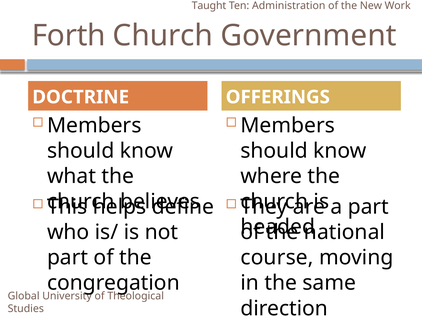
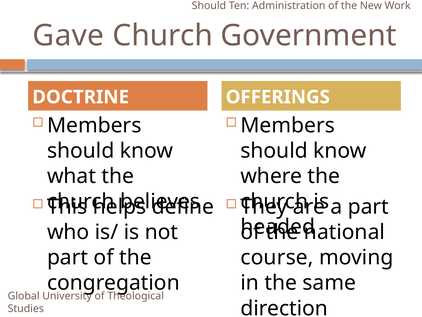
Taught at (209, 6): Taught -> Should
Forth: Forth -> Gave
